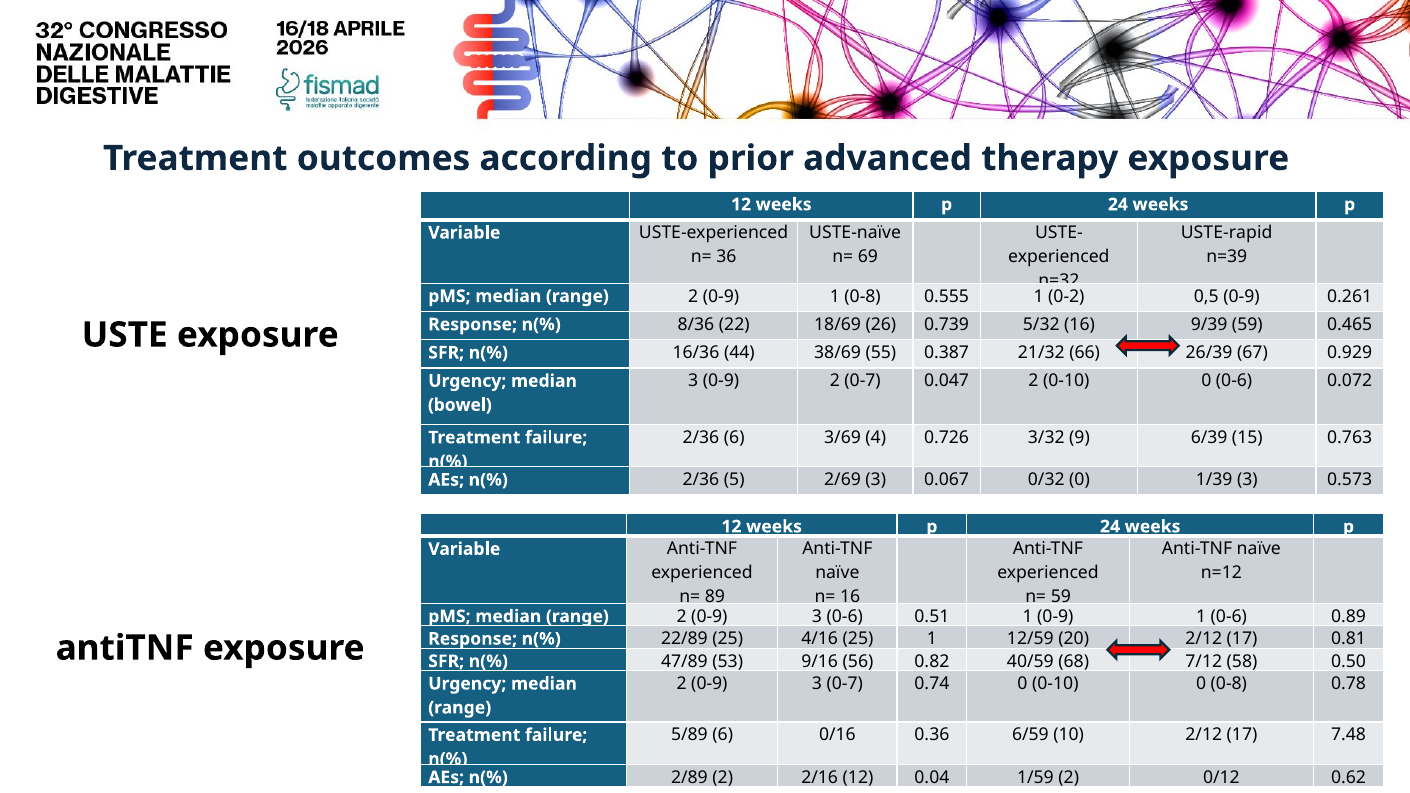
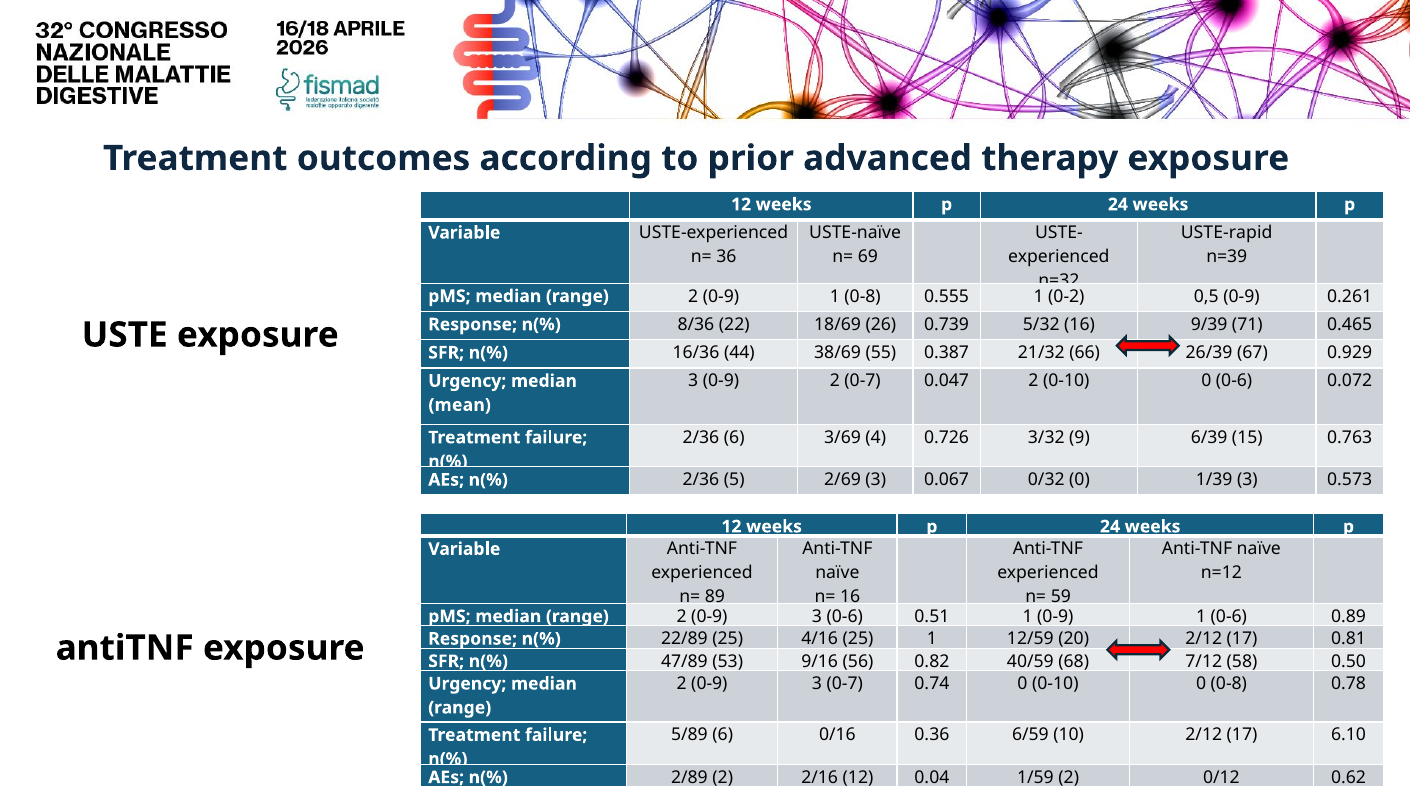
9/39 59: 59 -> 71
bowel: bowel -> mean
7.48: 7.48 -> 6.10
